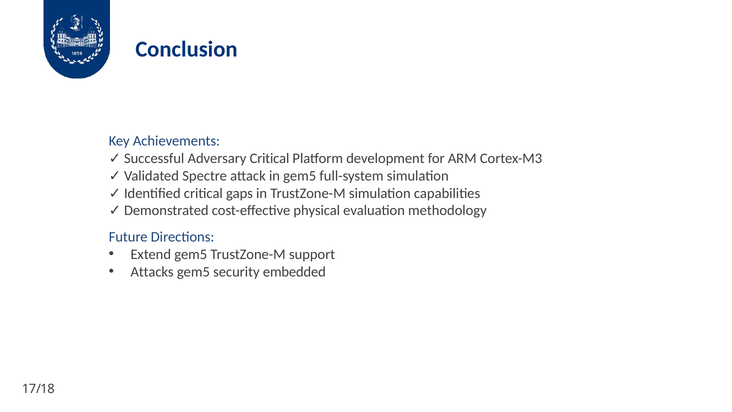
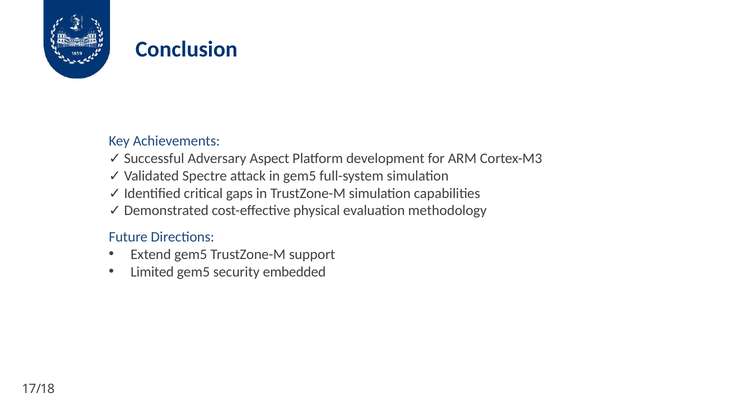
Adversary Critical: Critical -> Aspect
Attacks: Attacks -> Limited
